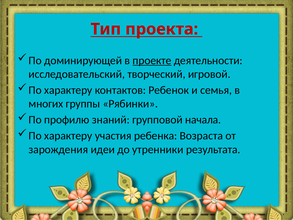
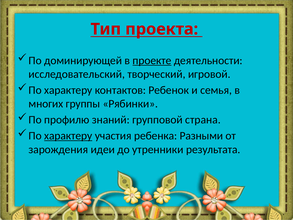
начала: начала -> страна
характеру at (68, 136) underline: none -> present
Возраста: Возраста -> Разными
